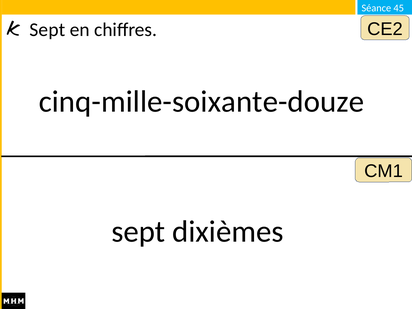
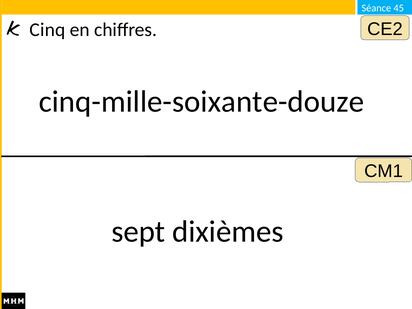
Sept at (47, 30): Sept -> Cinq
